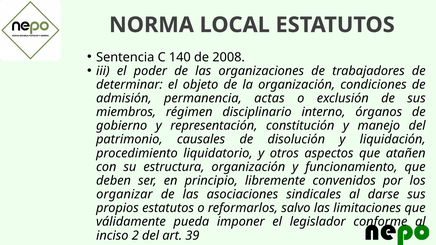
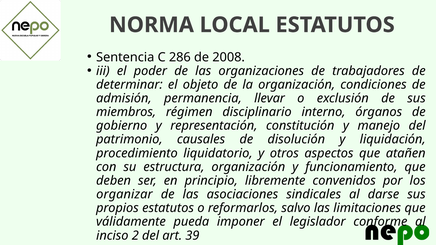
140: 140 -> 286
actas: actas -> llevar
